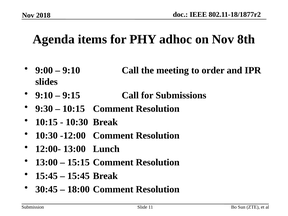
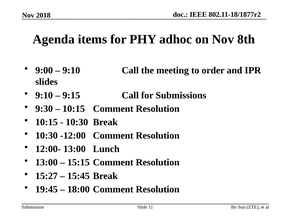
15:45 at (46, 176): 15:45 -> 15:27
30:45: 30:45 -> 19:45
